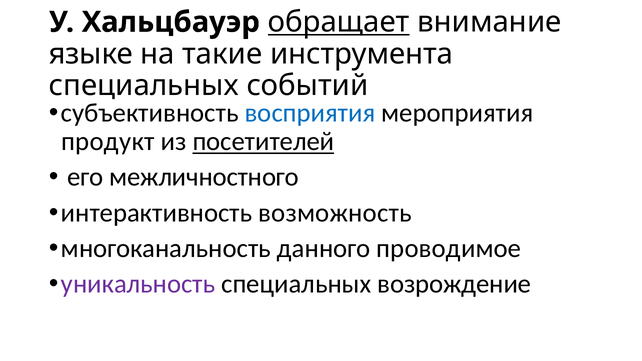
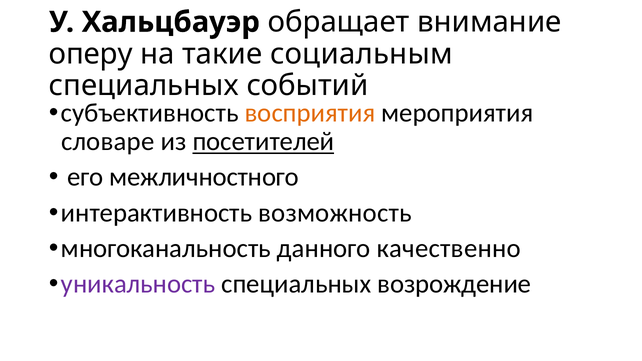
обращает underline: present -> none
языке: языке -> оперу
инструмента: инструмента -> социальным
восприятия colour: blue -> orange
продукт: продукт -> словаре
проводимое: проводимое -> качественно
